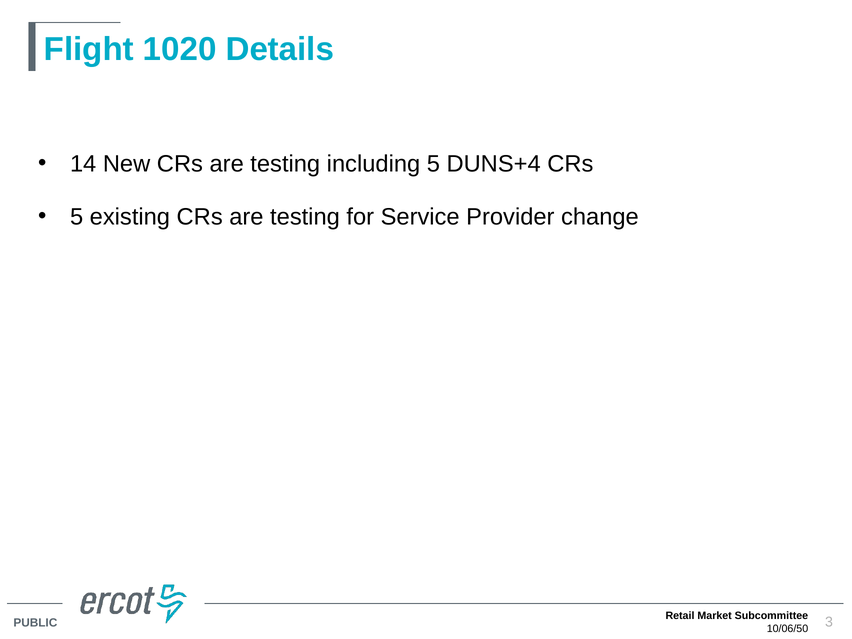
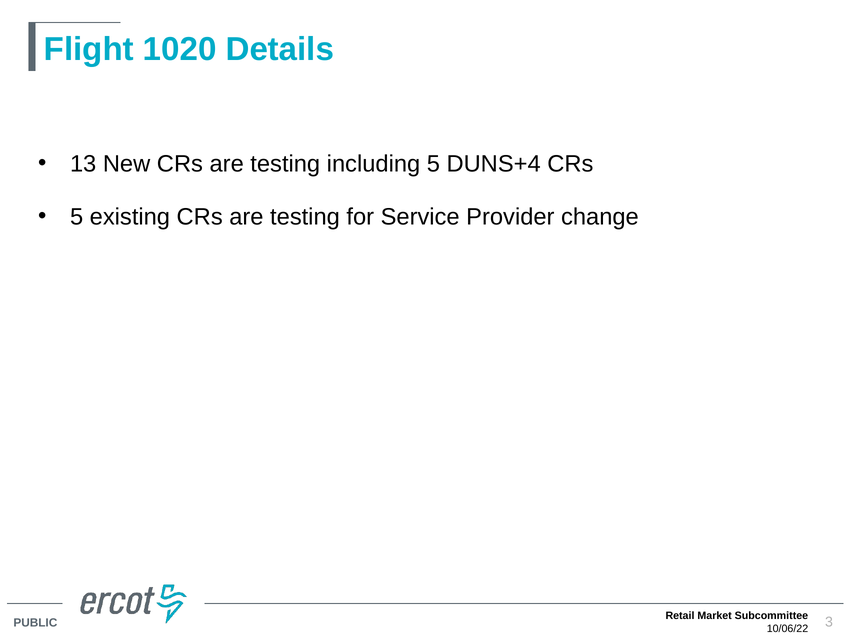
14: 14 -> 13
10/06/50: 10/06/50 -> 10/06/22
